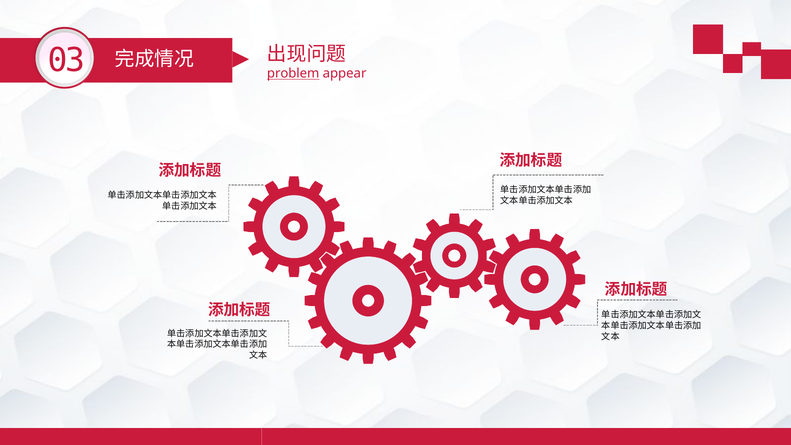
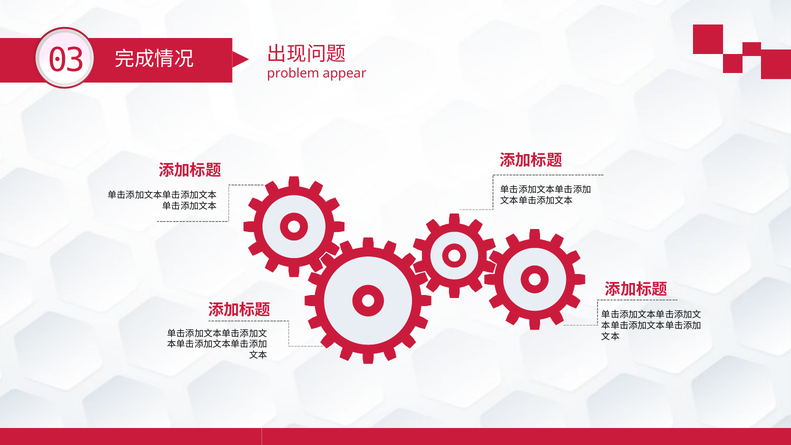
problem underline: present -> none
